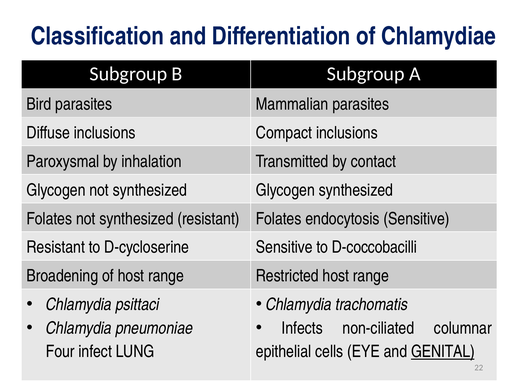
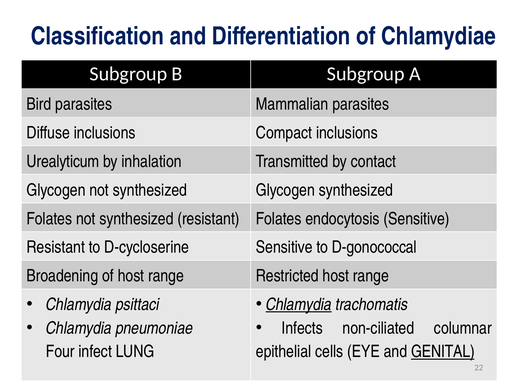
Paroxysmal: Paroxysmal -> Urealyticum
D-coccobacilli: D-coccobacilli -> D-gonococcal
Chlamydia at (299, 305) underline: none -> present
